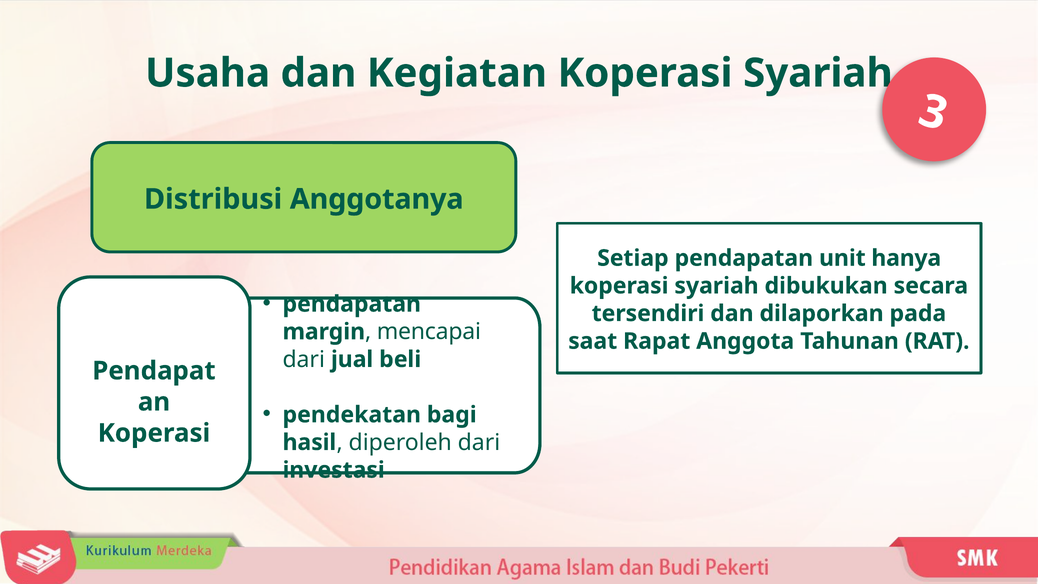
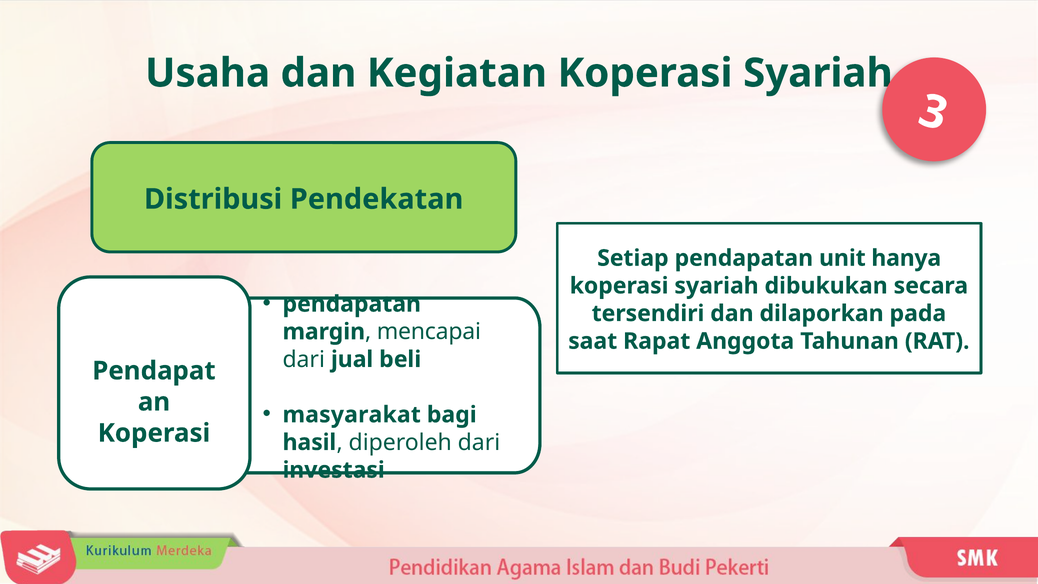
Anggotanya: Anggotanya -> Pendekatan
pendekatan: pendekatan -> masyarakat
